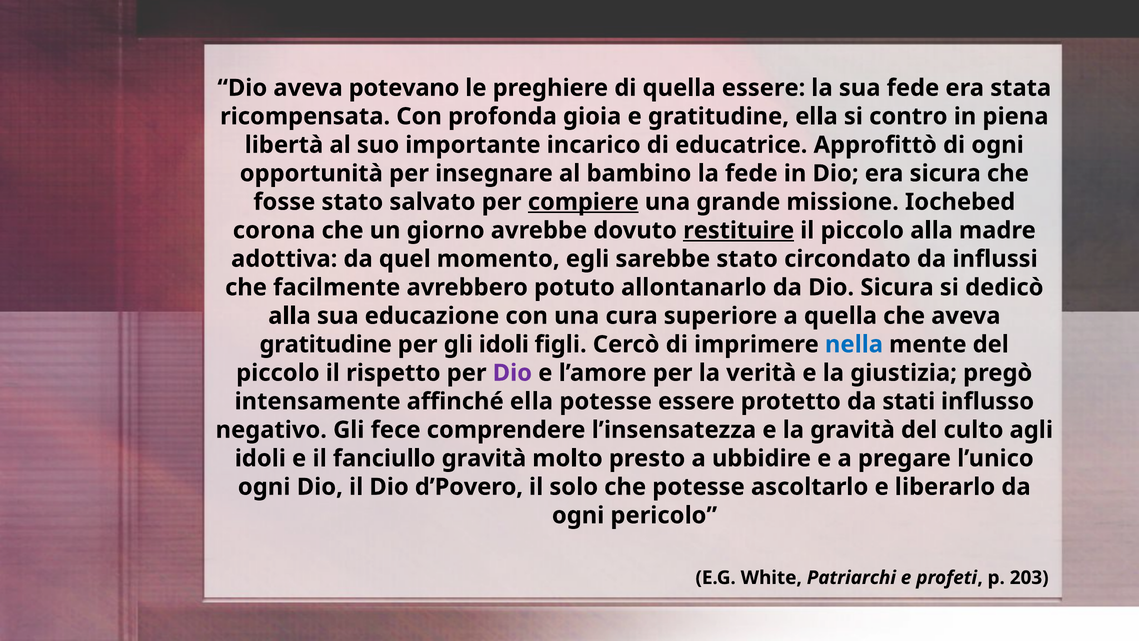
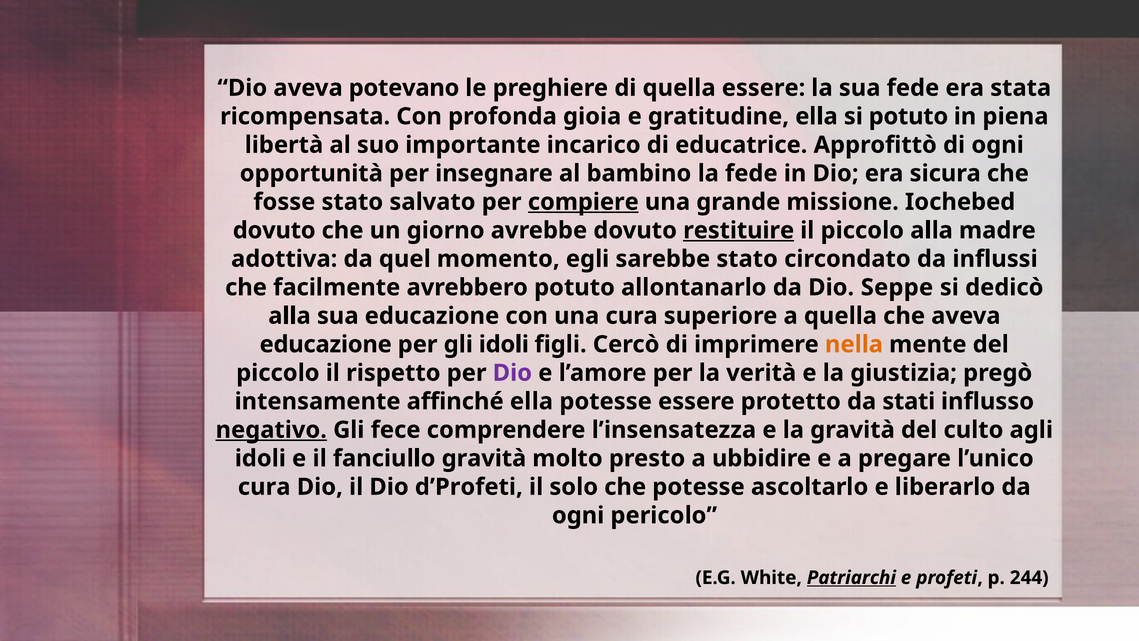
si contro: contro -> potuto
corona at (274, 230): corona -> dovuto
Dio Sicura: Sicura -> Seppe
gratitudine at (326, 344): gratitudine -> educazione
nella colour: blue -> orange
negativo underline: none -> present
ogni at (264, 487): ogni -> cura
d’Povero: d’Povero -> d’Profeti
Patriarchi underline: none -> present
203: 203 -> 244
